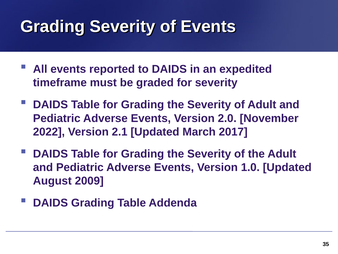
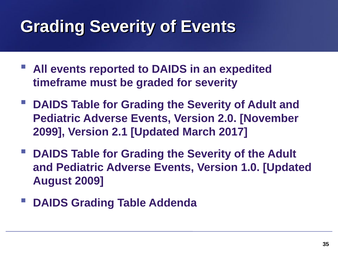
2022: 2022 -> 2099
